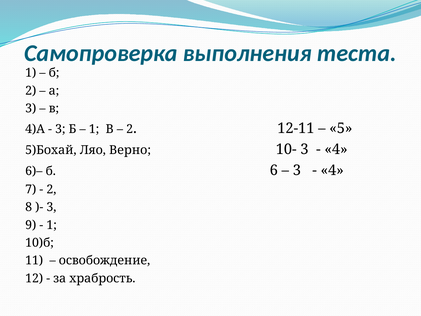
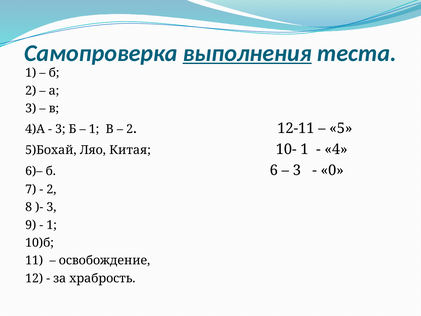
выполнения underline: none -> present
Верно: Верно -> Китая
10- 3: 3 -> 1
4 at (332, 170): 4 -> 0
